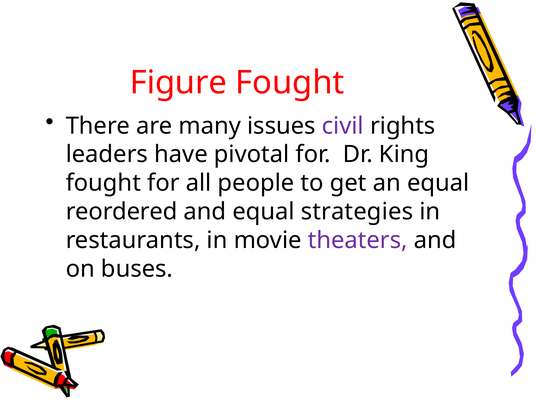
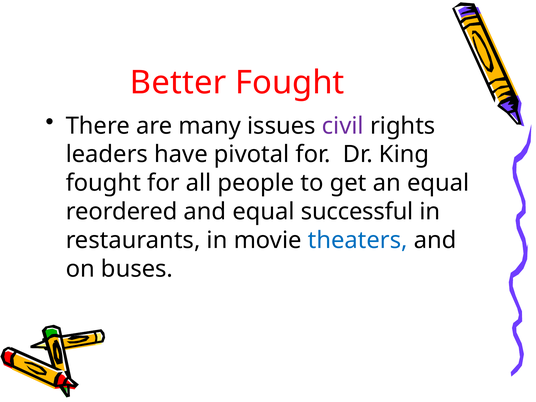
Figure: Figure -> Better
strategies: strategies -> successful
theaters colour: purple -> blue
